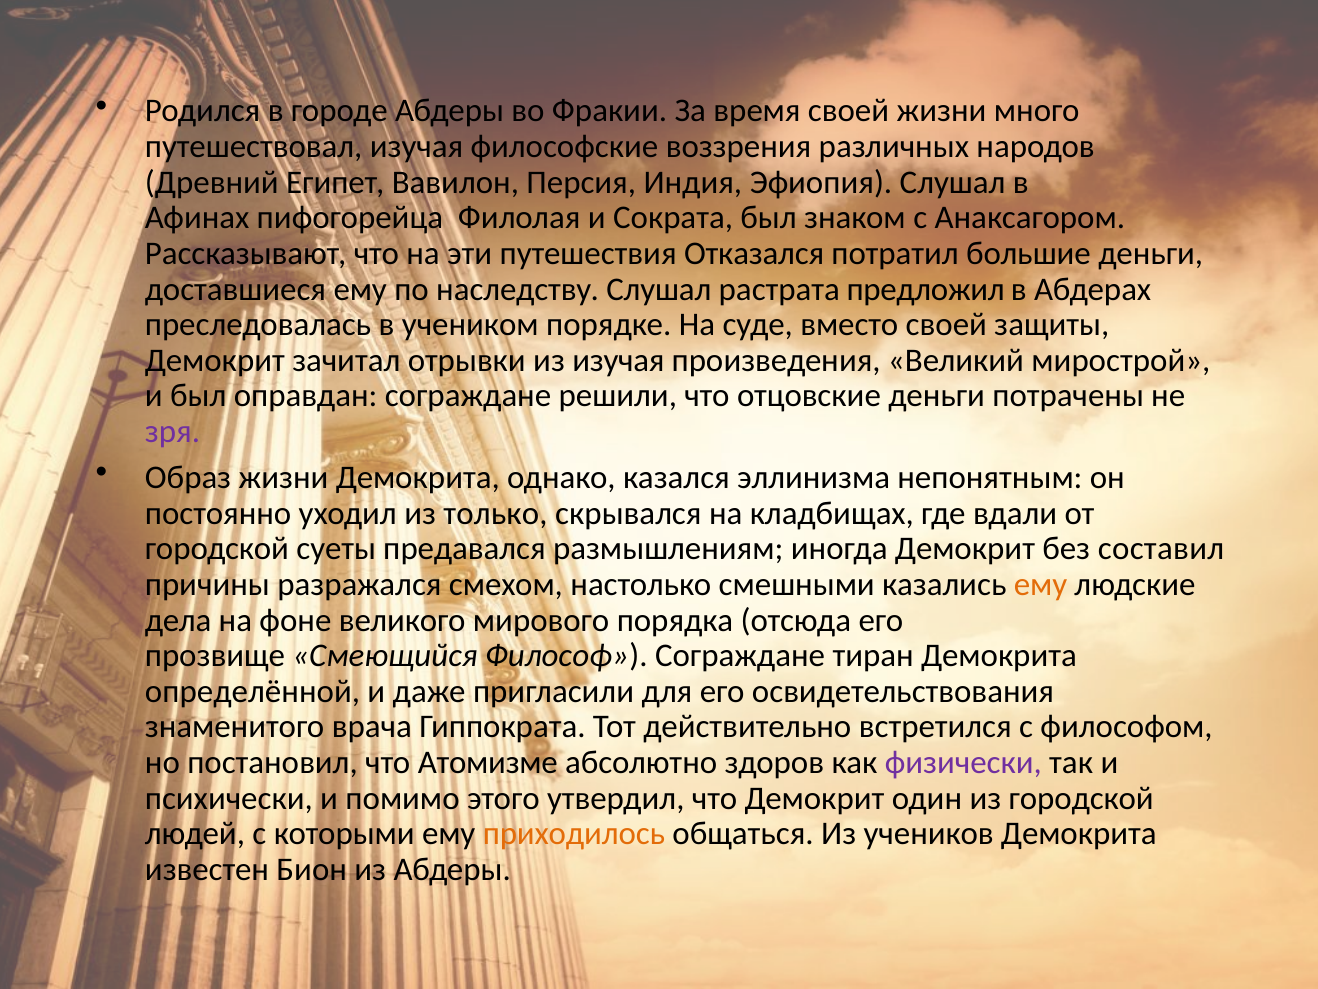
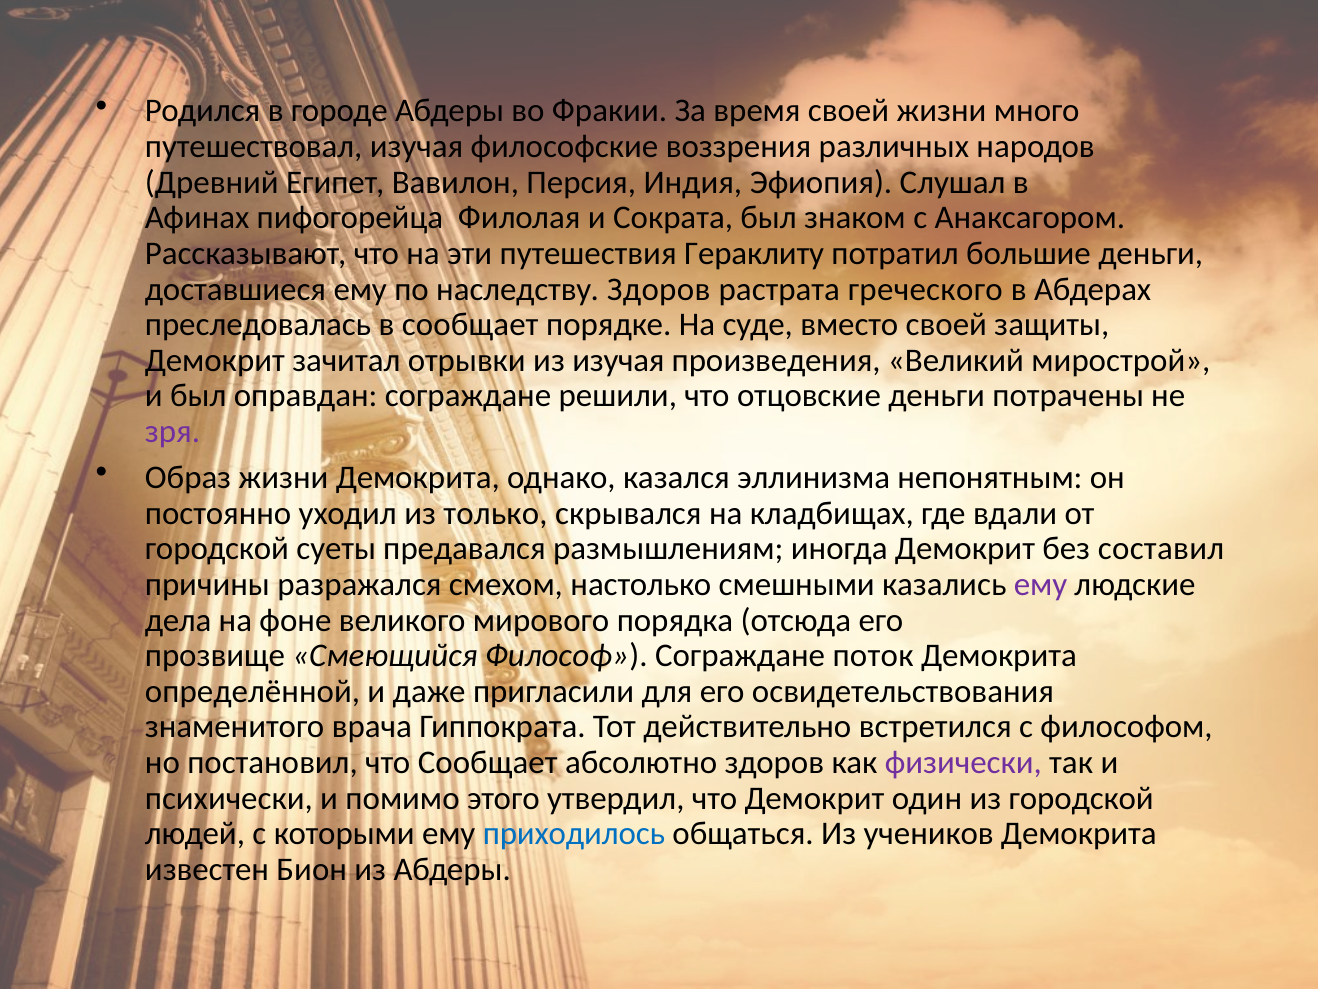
Отказался: Отказался -> Гераклиту
наследству Слушал: Слушал -> Здоров
предложил: предложил -> греческого
в учеником: учеником -> сообщает
ему at (1041, 584) colour: orange -> purple
тиран: тиран -> поток
что Атомизме: Атомизме -> Сообщает
приходилось colour: orange -> blue
